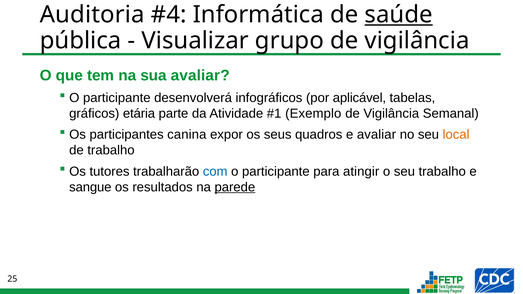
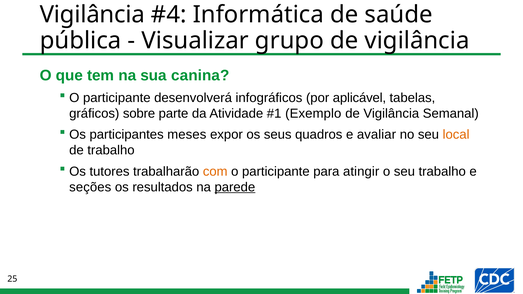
Auditoria at (92, 15): Auditoria -> Vigilância
saúde underline: present -> none
sua avaliar: avaliar -> canina
etária: etária -> sobre
canina: canina -> meses
com colour: blue -> orange
sangue: sangue -> seções
